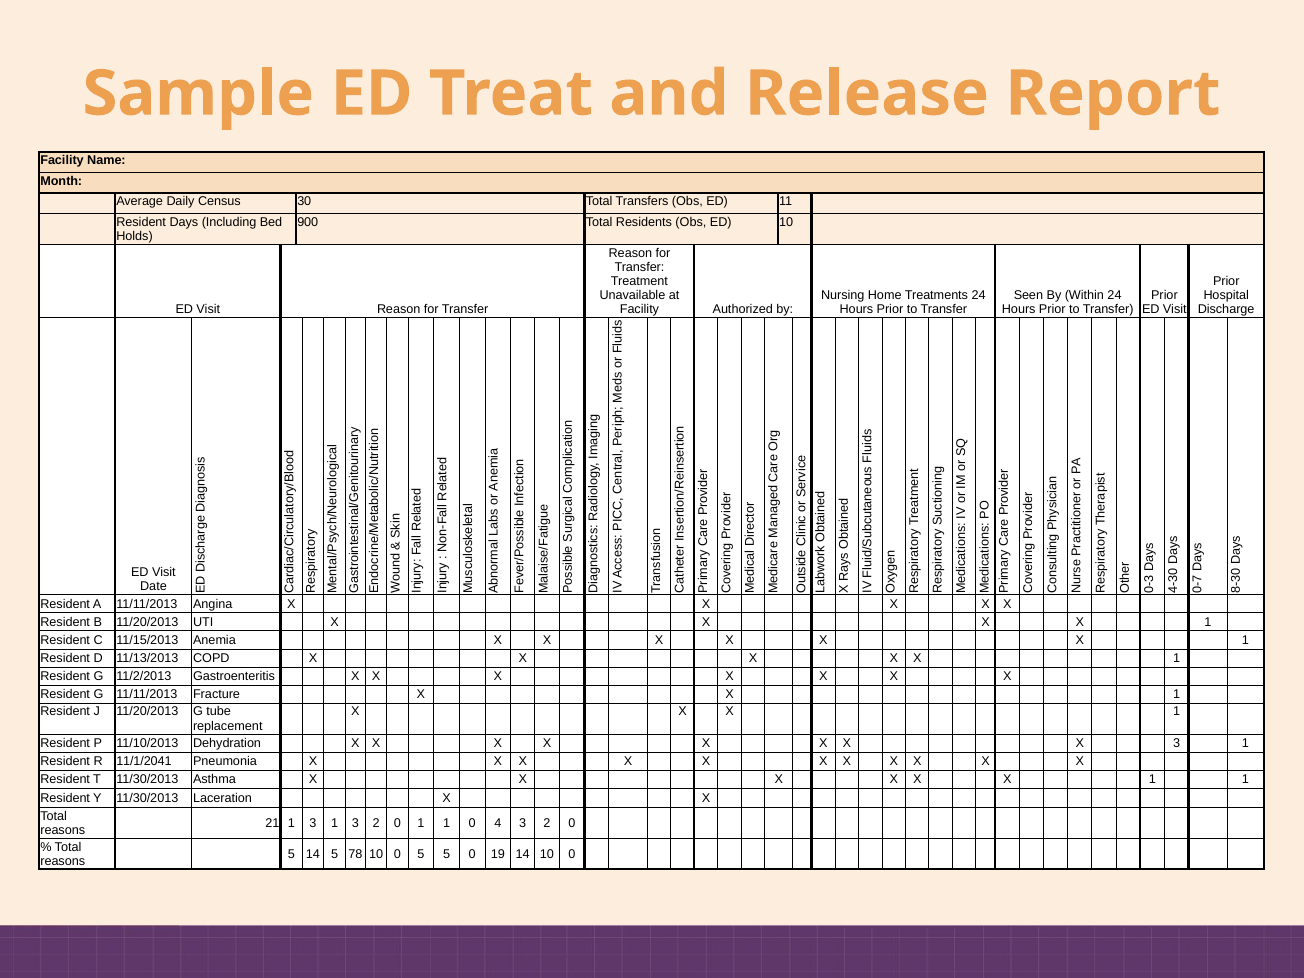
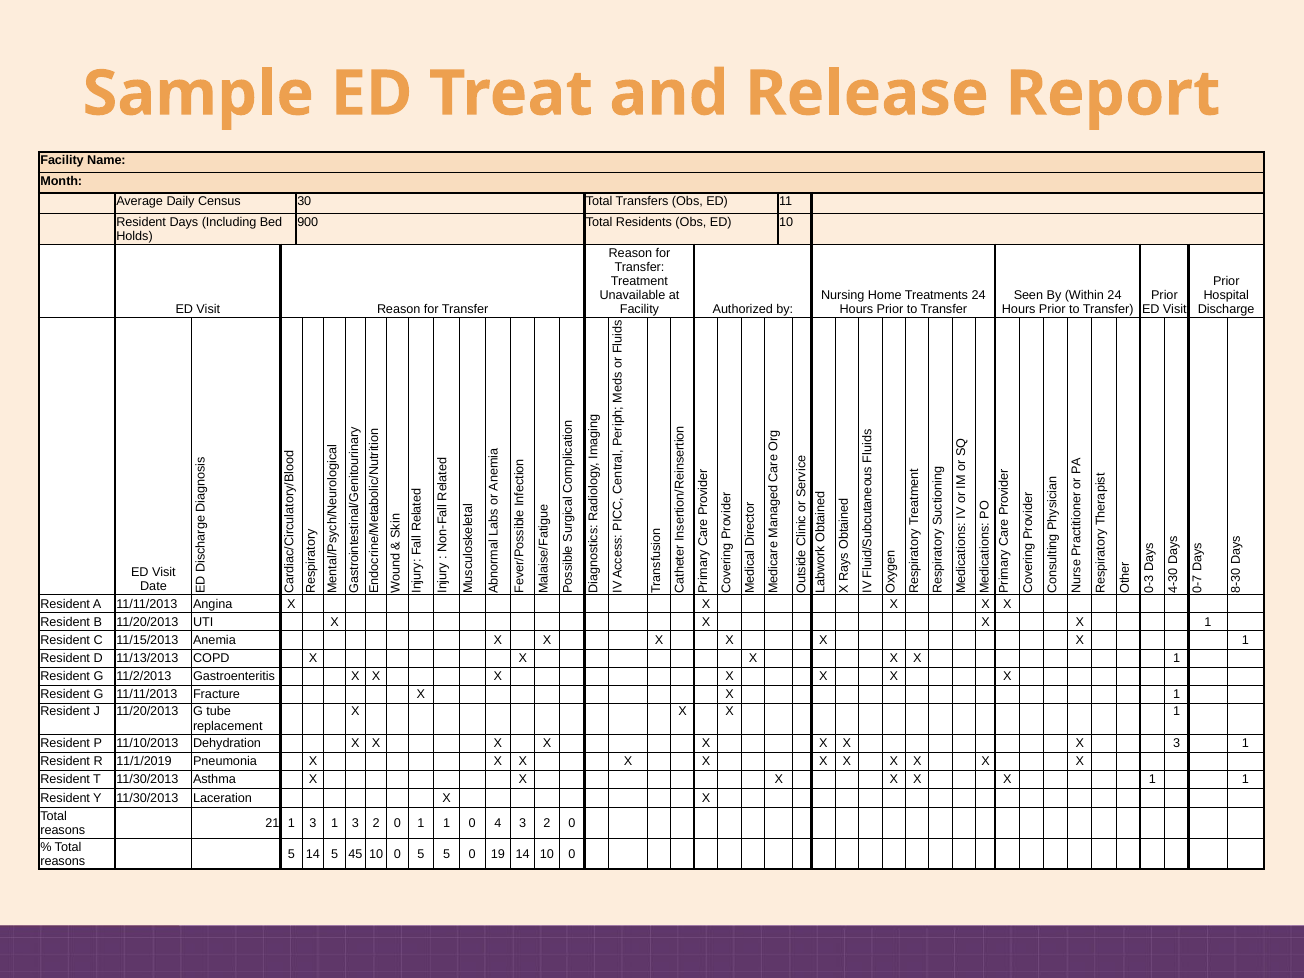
11/1/2041: 11/1/2041 -> 11/1/2019
78: 78 -> 45
